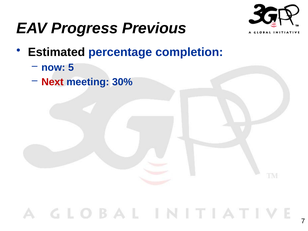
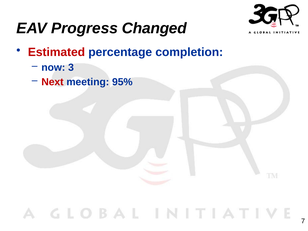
Previous: Previous -> Changed
Estimated colour: black -> red
5: 5 -> 3
30%: 30% -> 95%
